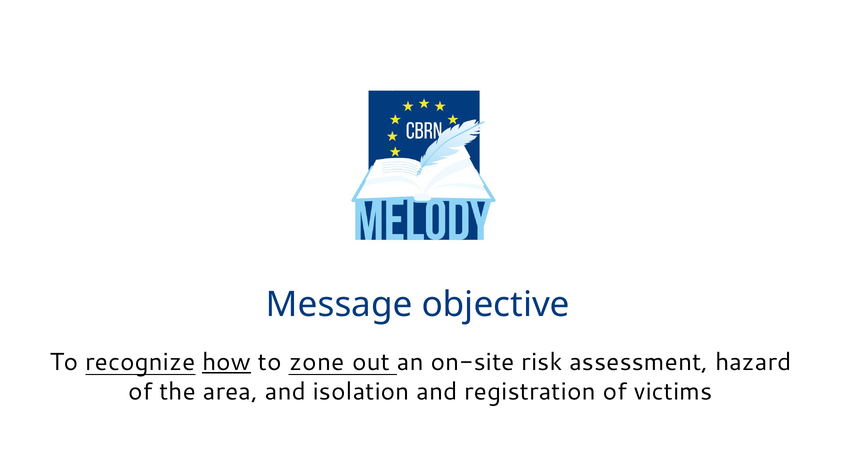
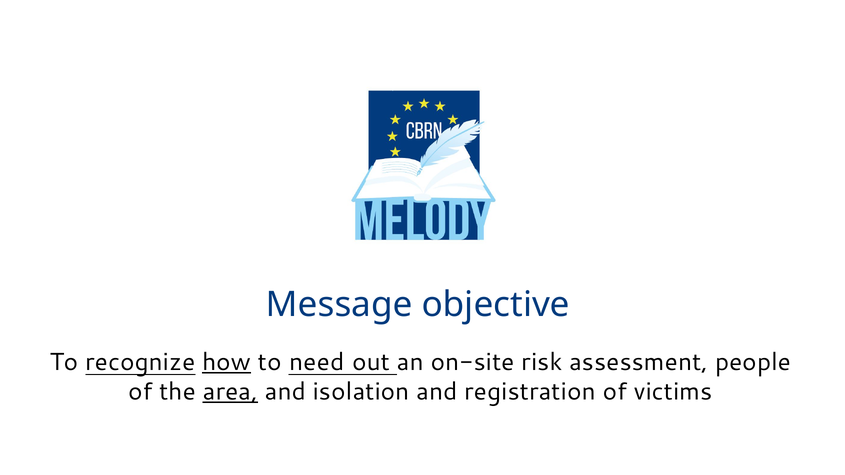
zone: zone -> need
hazard: hazard -> people
area underline: none -> present
